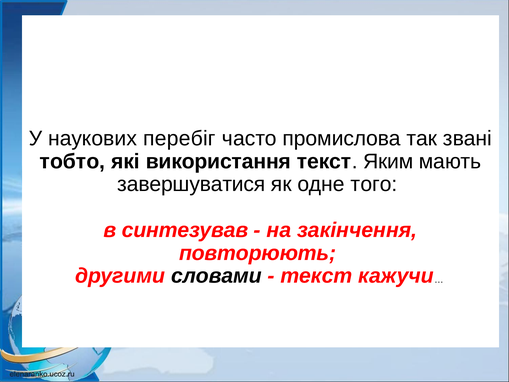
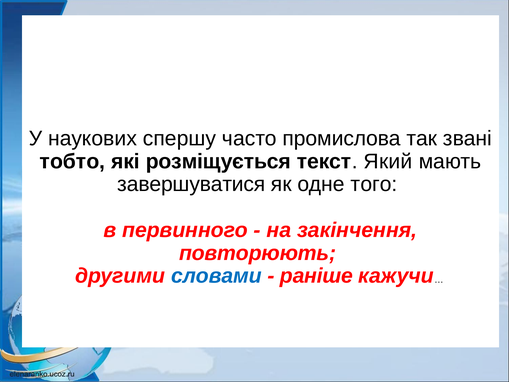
перебіг: перебіг -> спершу
використання: використання -> розміщується
Яким: Яким -> Який
синтезував: синтезував -> первинного
словами colour: black -> blue
текст at (316, 276): текст -> раніше
